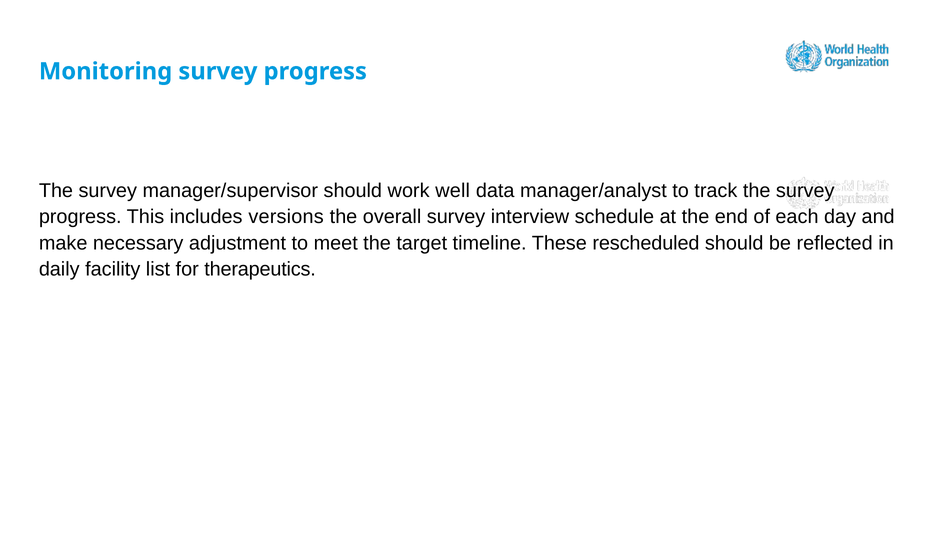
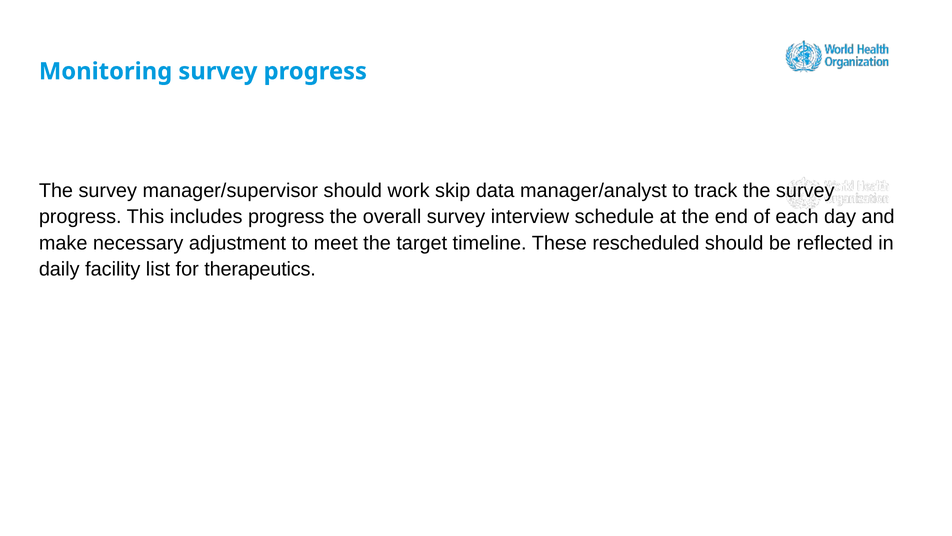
well: well -> skip
includes versions: versions -> progress
